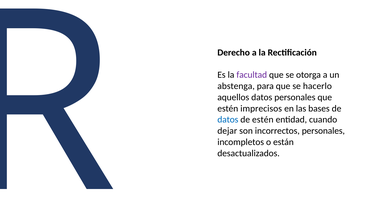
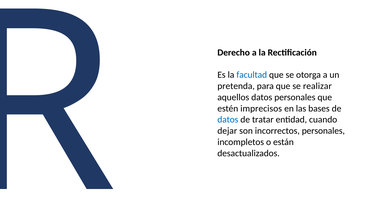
facultad colour: purple -> blue
abstenga: abstenga -> pretenda
hacerlo: hacerlo -> realizar
de estén: estén -> tratar
